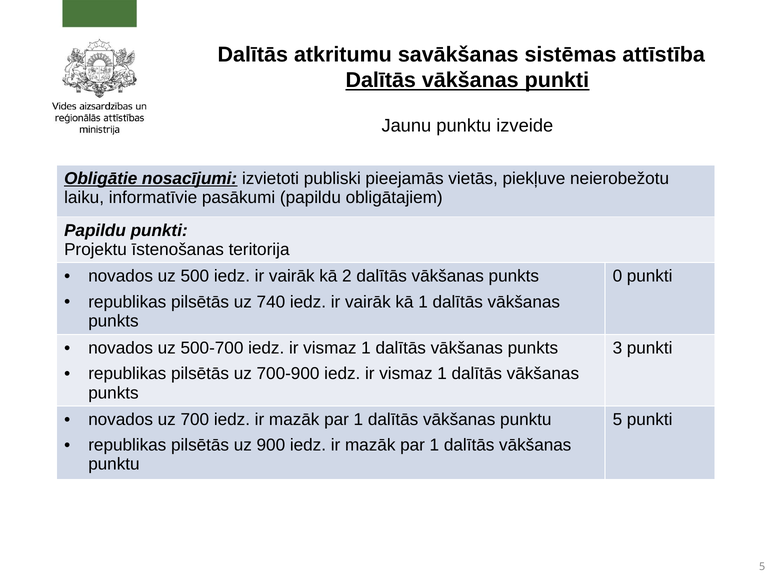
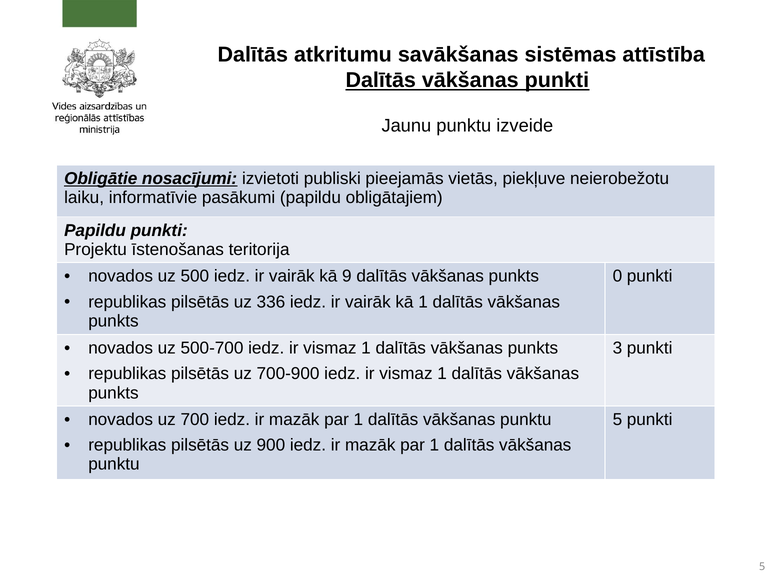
2: 2 -> 9
740: 740 -> 336
